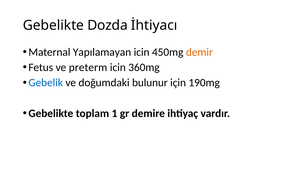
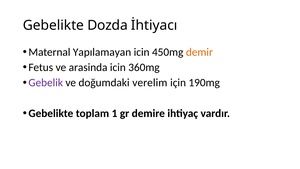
preterm: preterm -> arasinda
Gebelik colour: blue -> purple
bulunur: bulunur -> verelim
